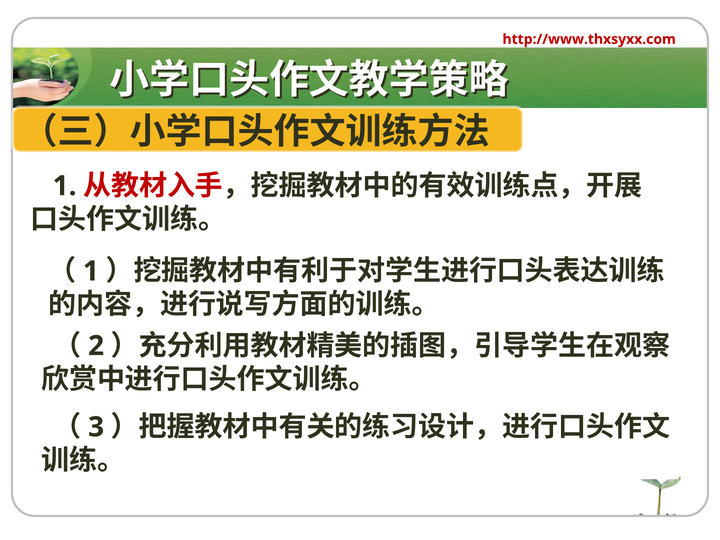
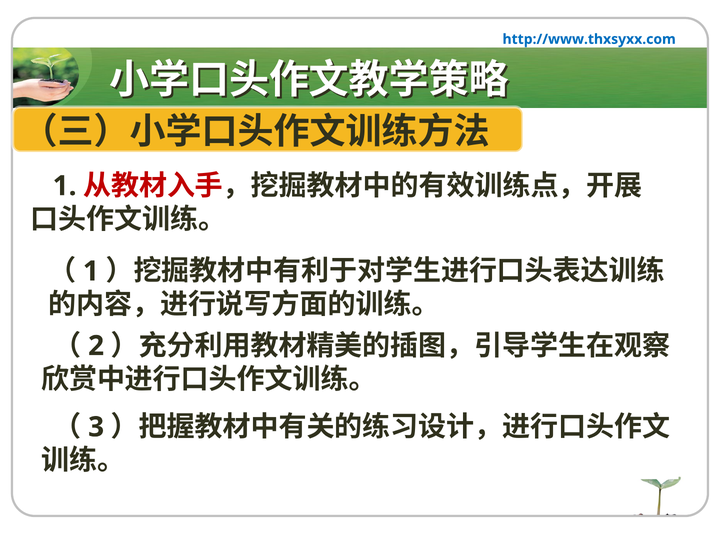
http://www.thxsyxx.com colour: red -> blue
